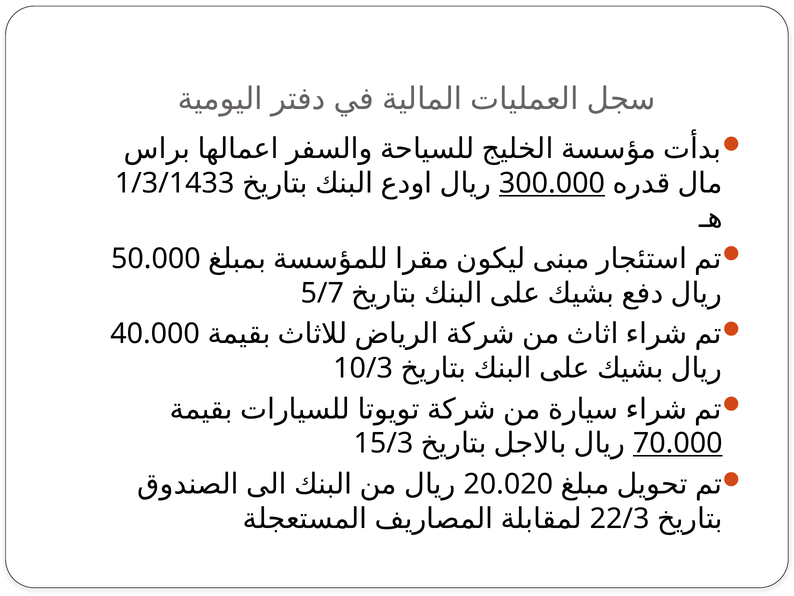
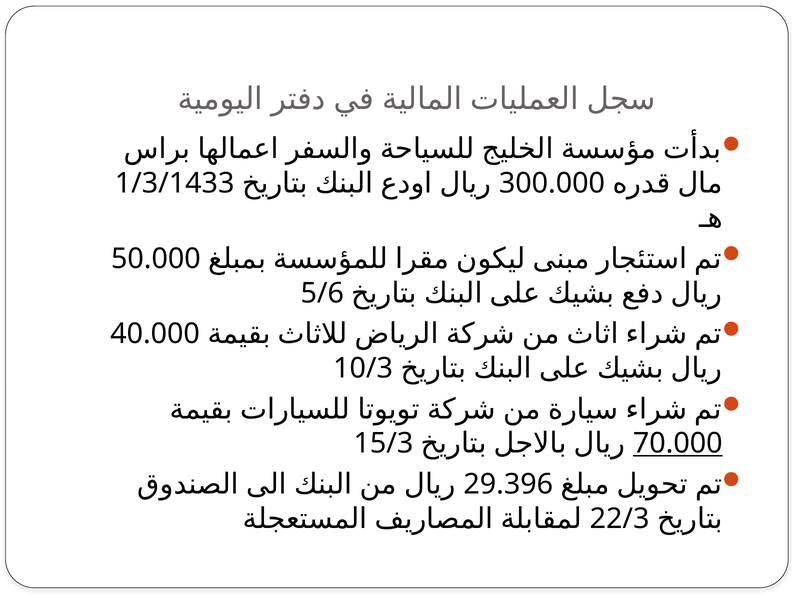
300.000 underline: present -> none
5/7: 5/7 -> 5/6
20.020: 20.020 -> 29.396
